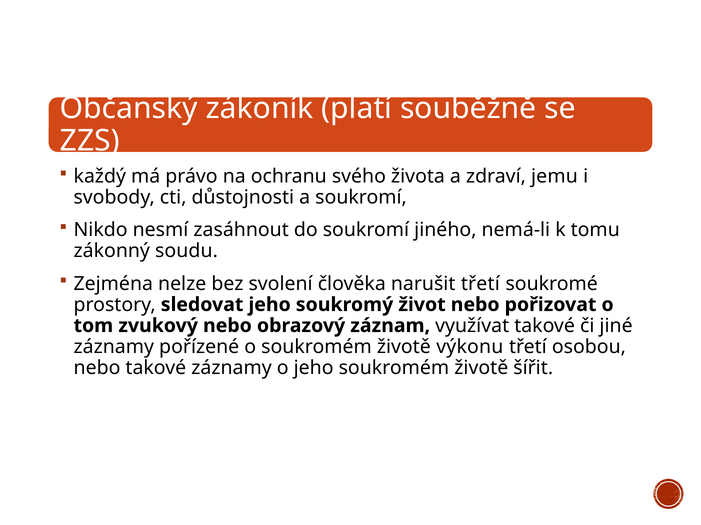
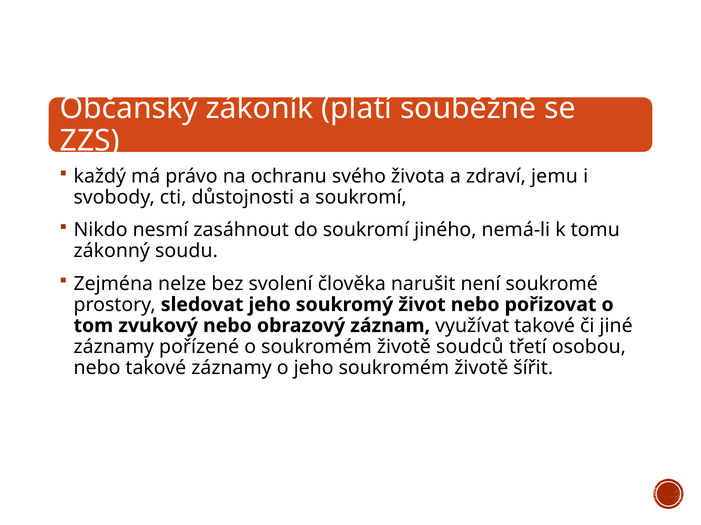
narušit třetí: třetí -> není
výkonu: výkonu -> soudců
